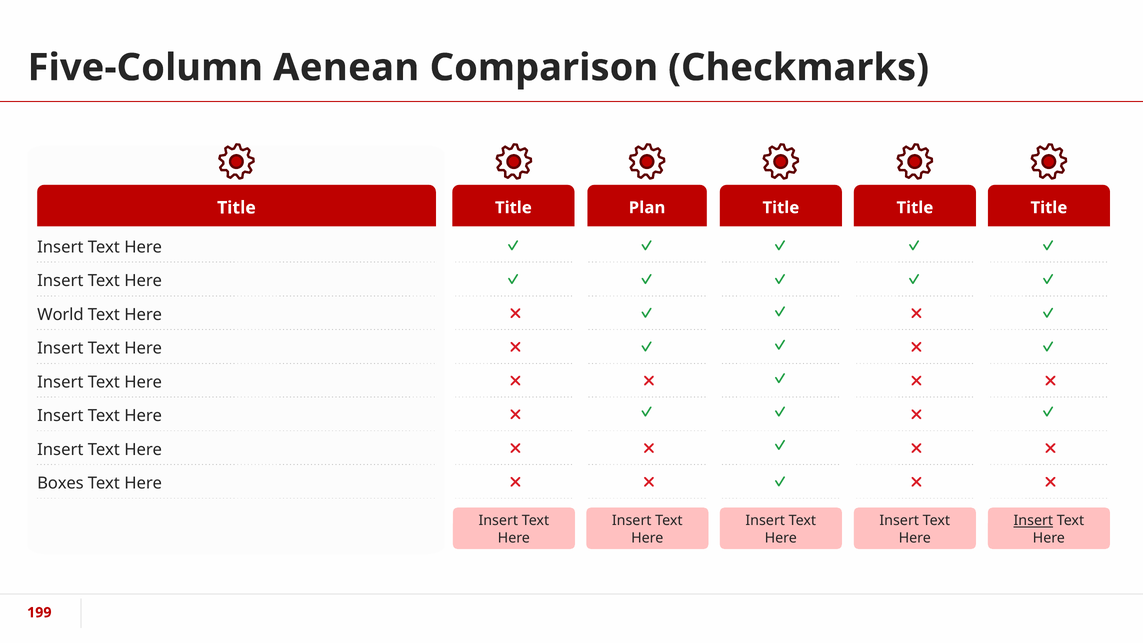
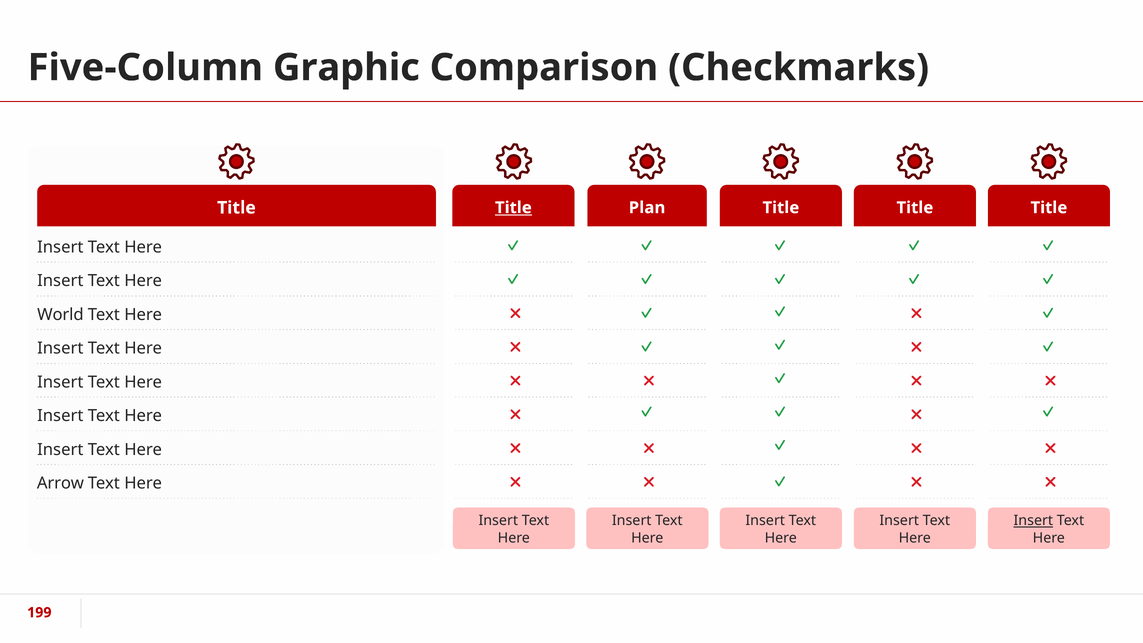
Aenean: Aenean -> Graphic
Title at (513, 208) underline: none -> present
Boxes: Boxes -> Arrow
